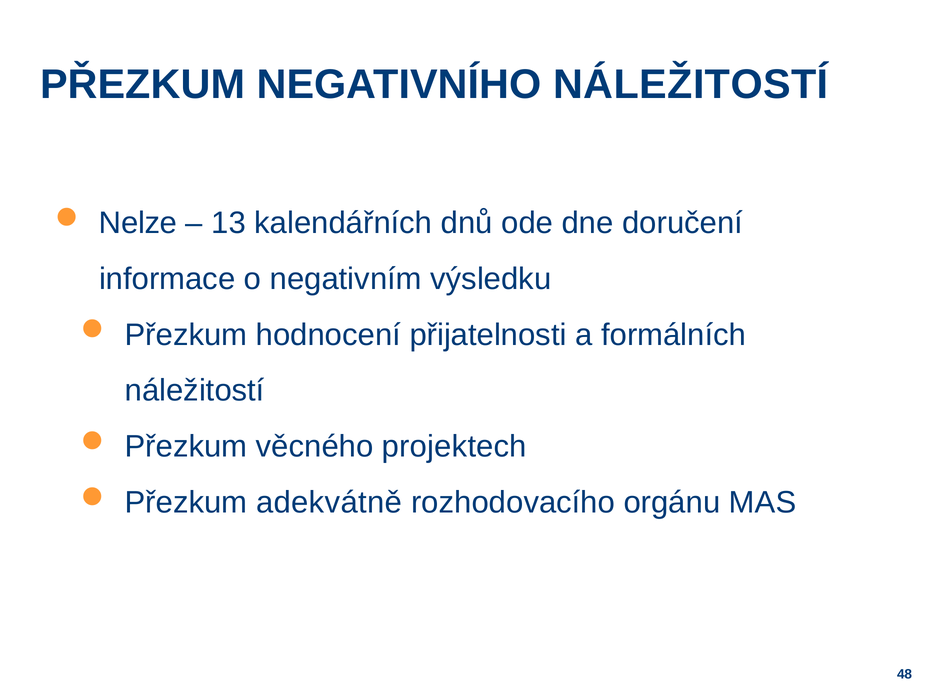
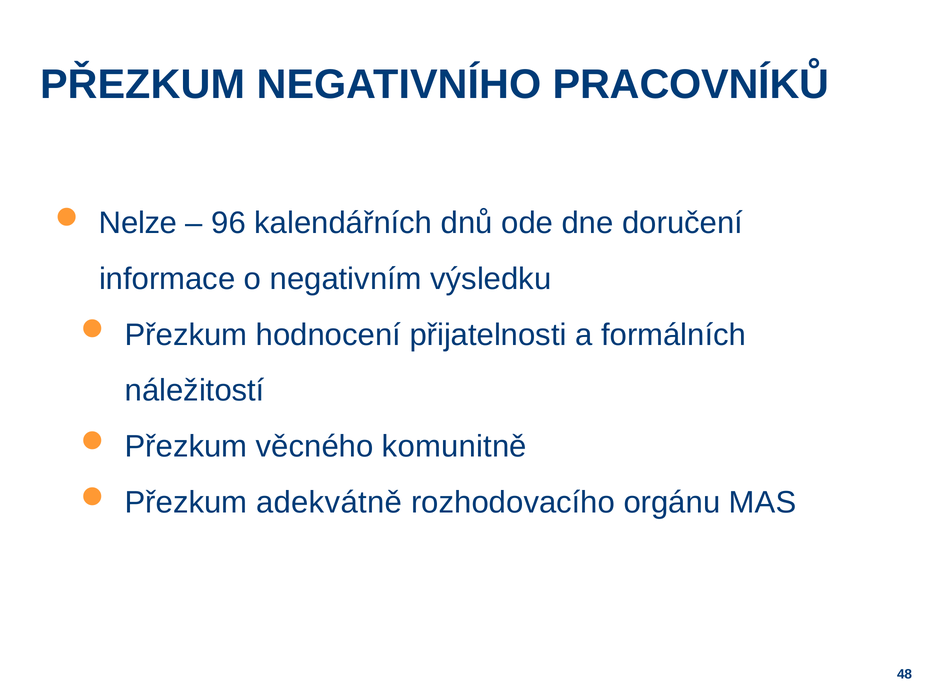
NEGATIVNÍHO NÁLEŽITOSTÍ: NÁLEŽITOSTÍ -> PRACOVNÍKŮ
13: 13 -> 96
projektech: projektech -> komunitně
